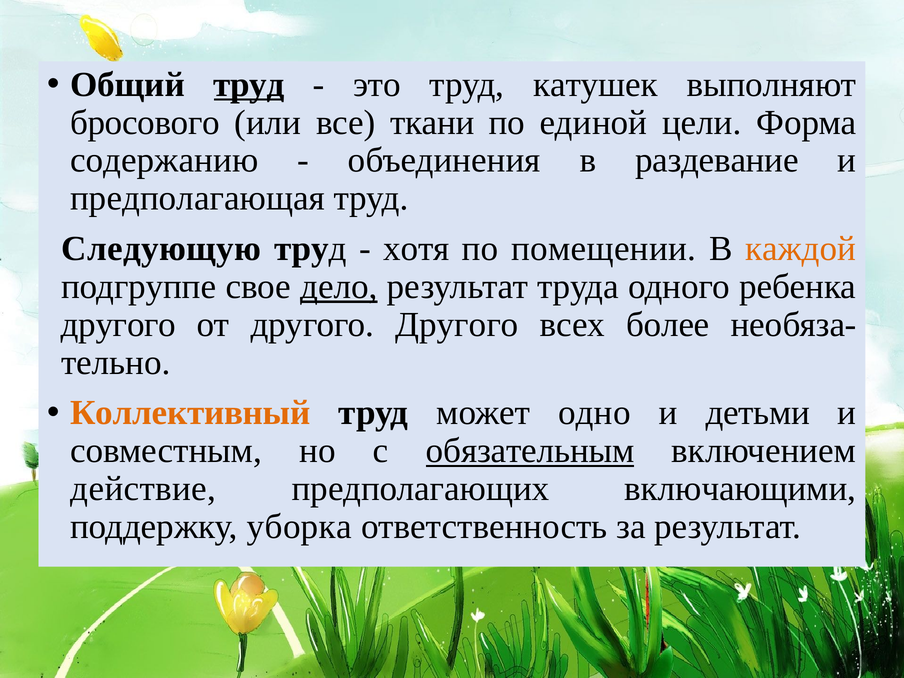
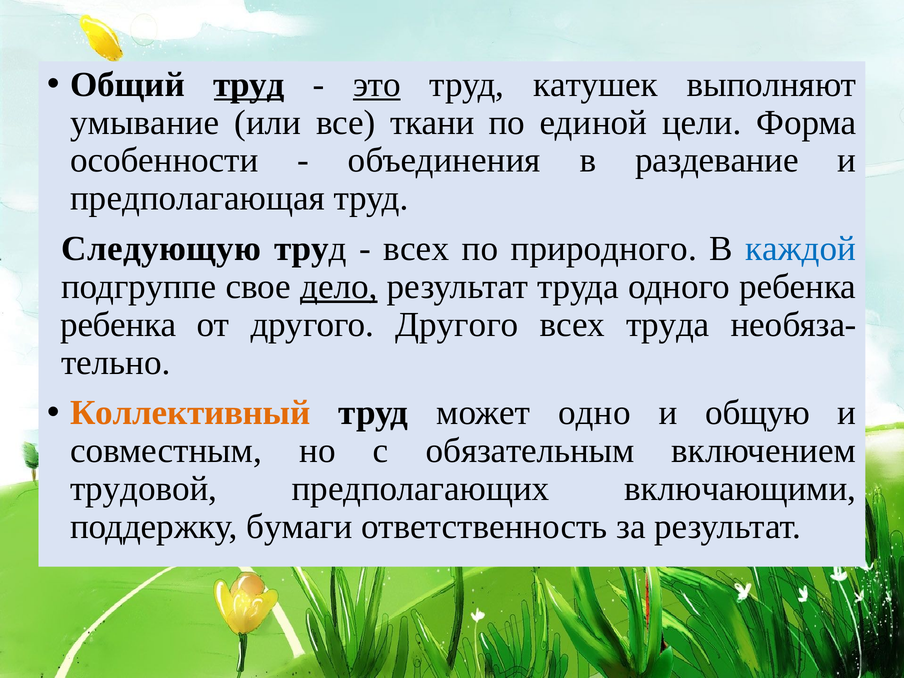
это underline: none -> present
бросового: бросового -> умывание
содержанию: содержанию -> особенности
хотя at (416, 249): хотя -> всех
помещении: помещении -> природного
каждой colour: orange -> blue
другого at (118, 325): другого -> ребенка
всех более: более -> труда
детьми: детьми -> общую
обязательным underline: present -> none
действие: действие -> трудовой
уборка: уборка -> бумаги
